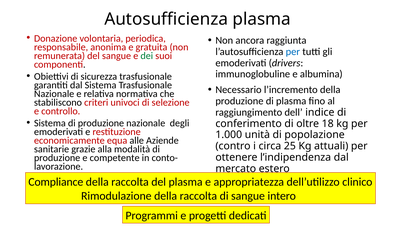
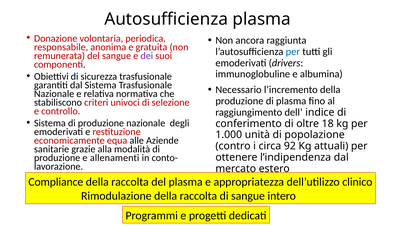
dei colour: green -> purple
25: 25 -> 92
competente: competente -> allenamenti
